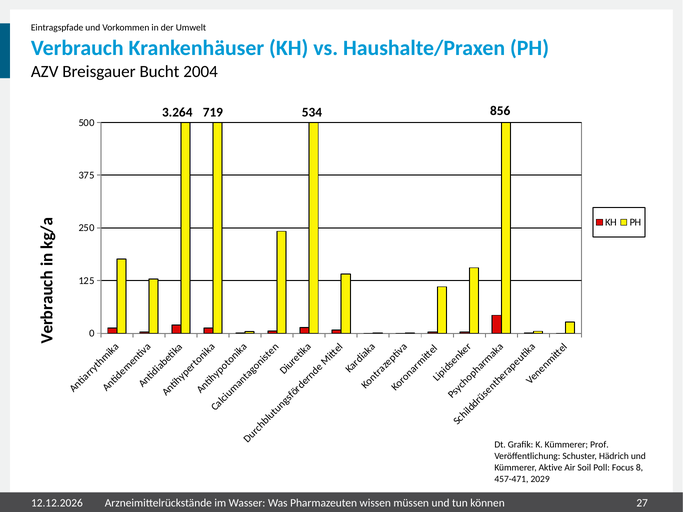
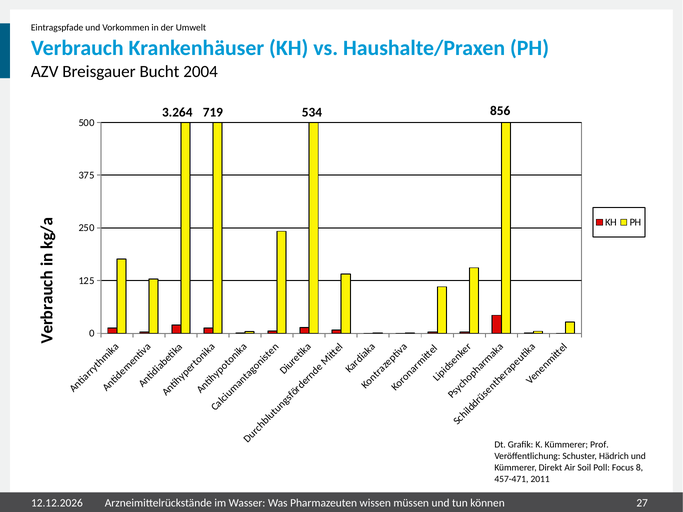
Aktive: Aktive -> Direkt
2029: 2029 -> 2011
